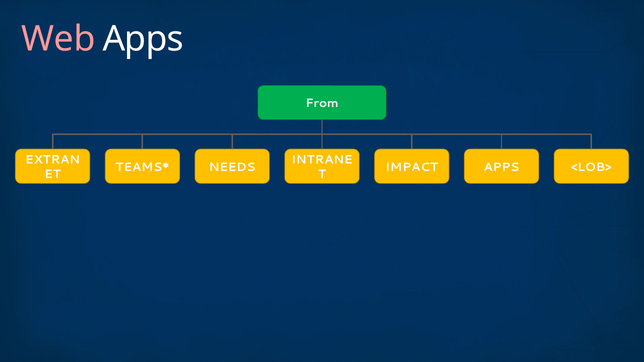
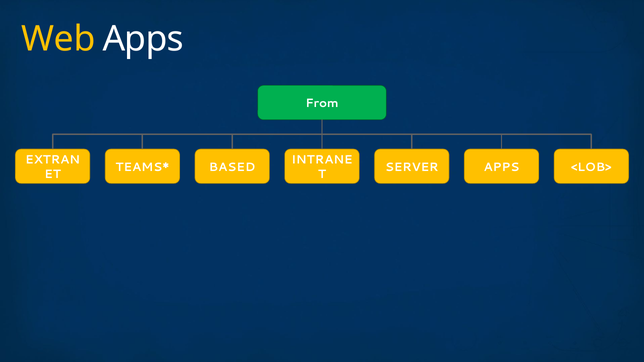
Web colour: pink -> yellow
NEEDS: NEEDS -> BASED
IMPACT: IMPACT -> SERVER
